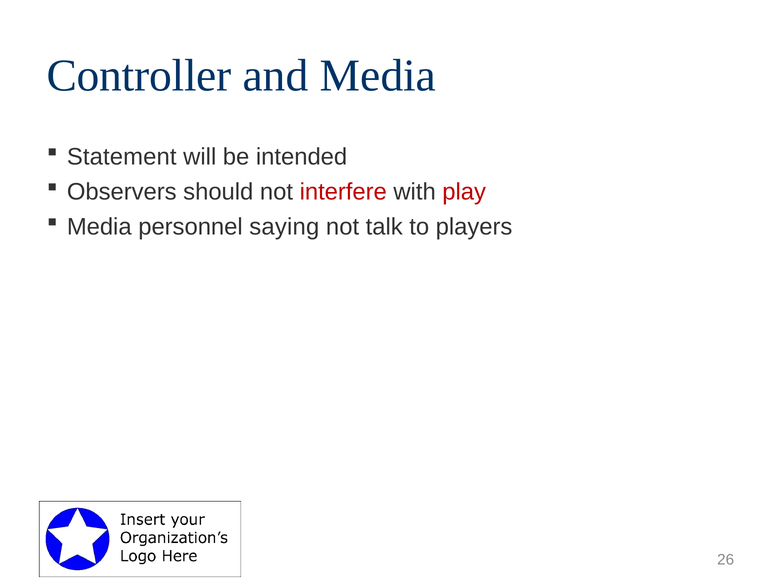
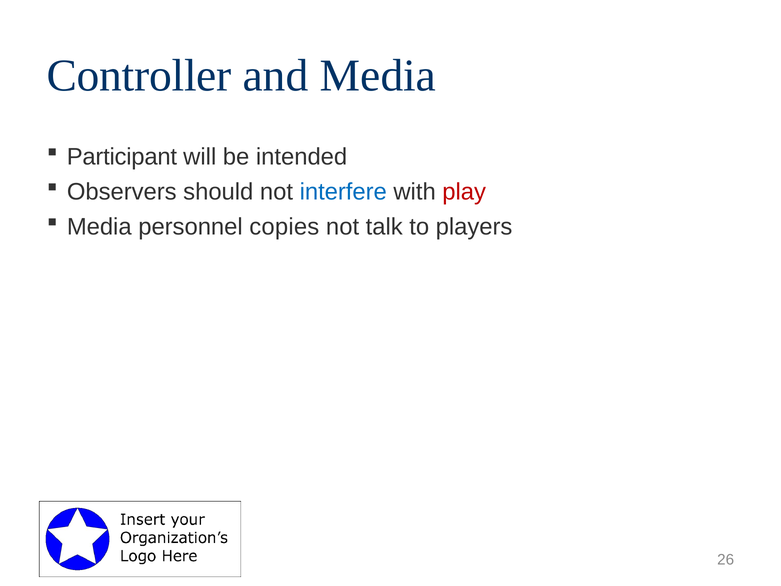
Statement: Statement -> Participant
interfere colour: red -> blue
saying: saying -> copies
